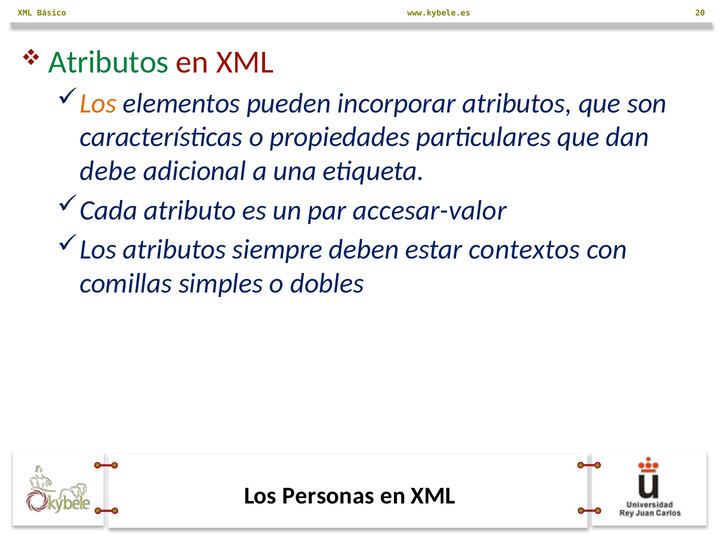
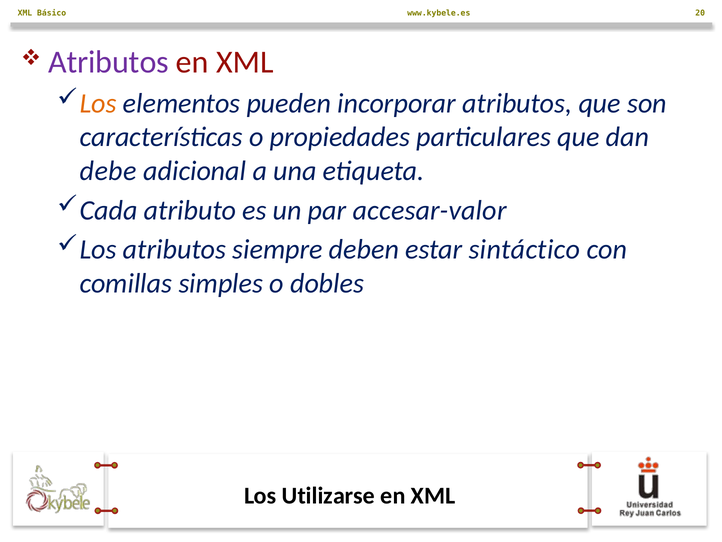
Atributos at (108, 62) colour: green -> purple
contextos: contextos -> sintáctico
Personas: Personas -> Utilizarse
